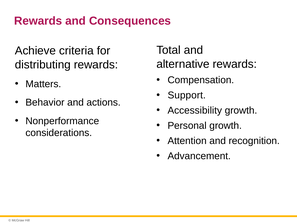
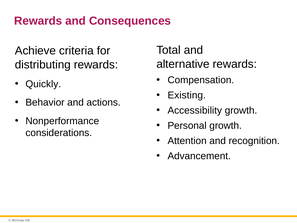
Matters: Matters -> Quickly
Support: Support -> Existing
